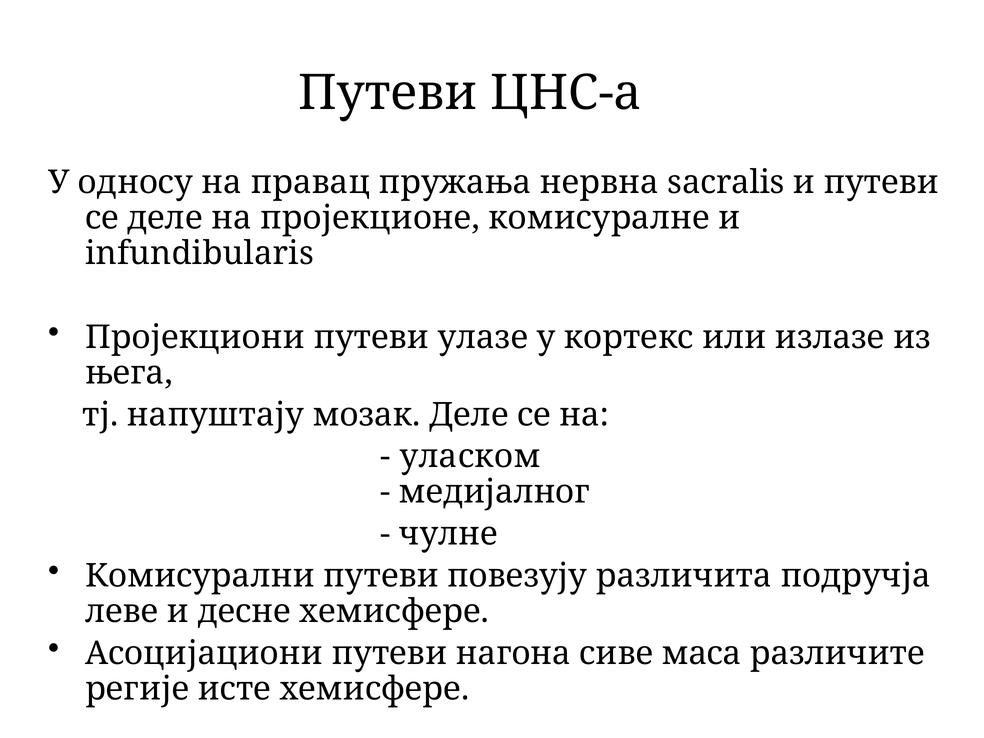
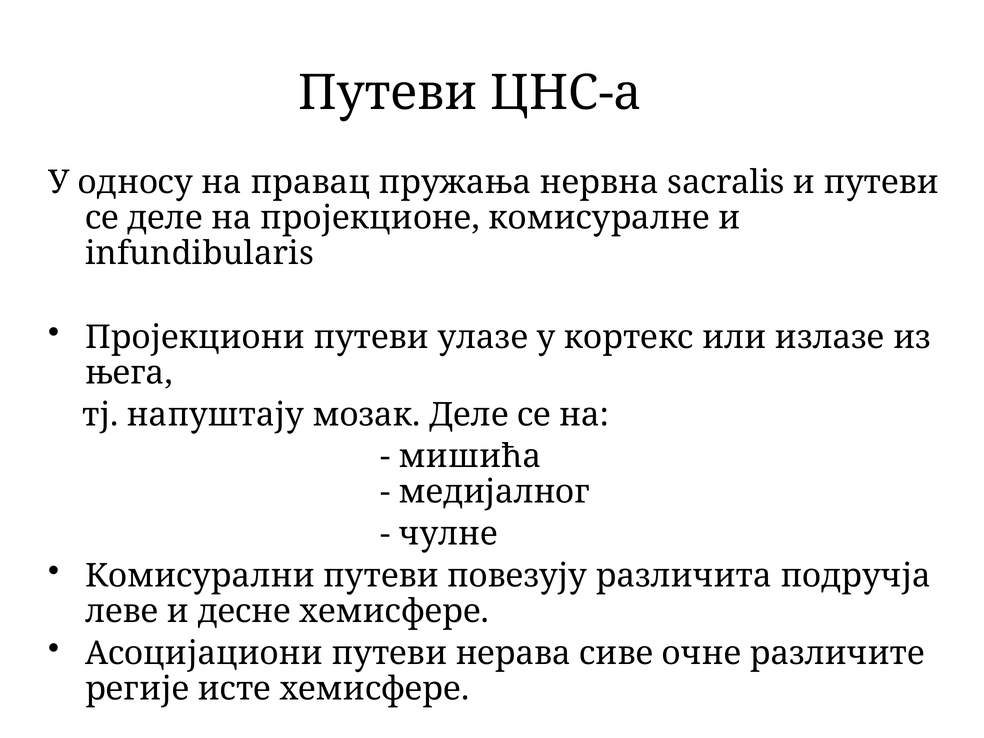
уласком: уласком -> мишића
нагона: нагона -> нерава
маса: маса -> очне
